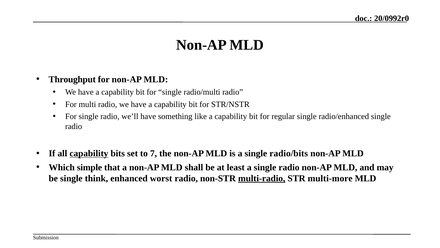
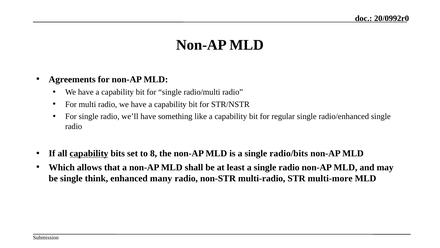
Throughput: Throughput -> Agreements
7: 7 -> 8
simple: simple -> allows
worst: worst -> many
multi-radio underline: present -> none
